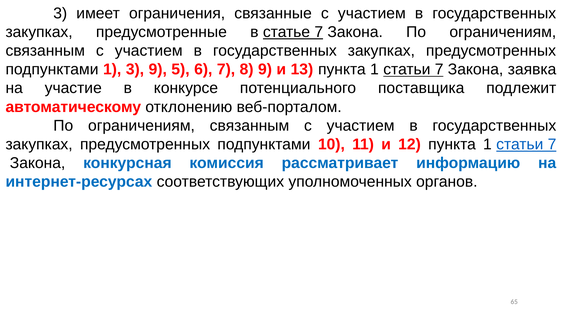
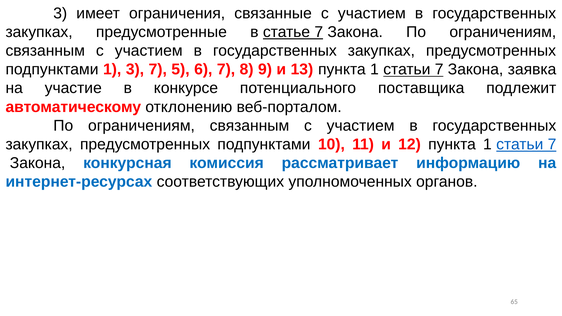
3 9: 9 -> 7
